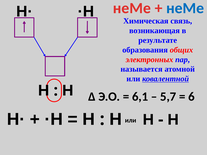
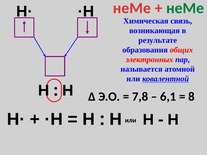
неМе at (185, 8) colour: blue -> green
6,1: 6,1 -> 7,8
5,7: 5,7 -> 6,1
6: 6 -> 8
